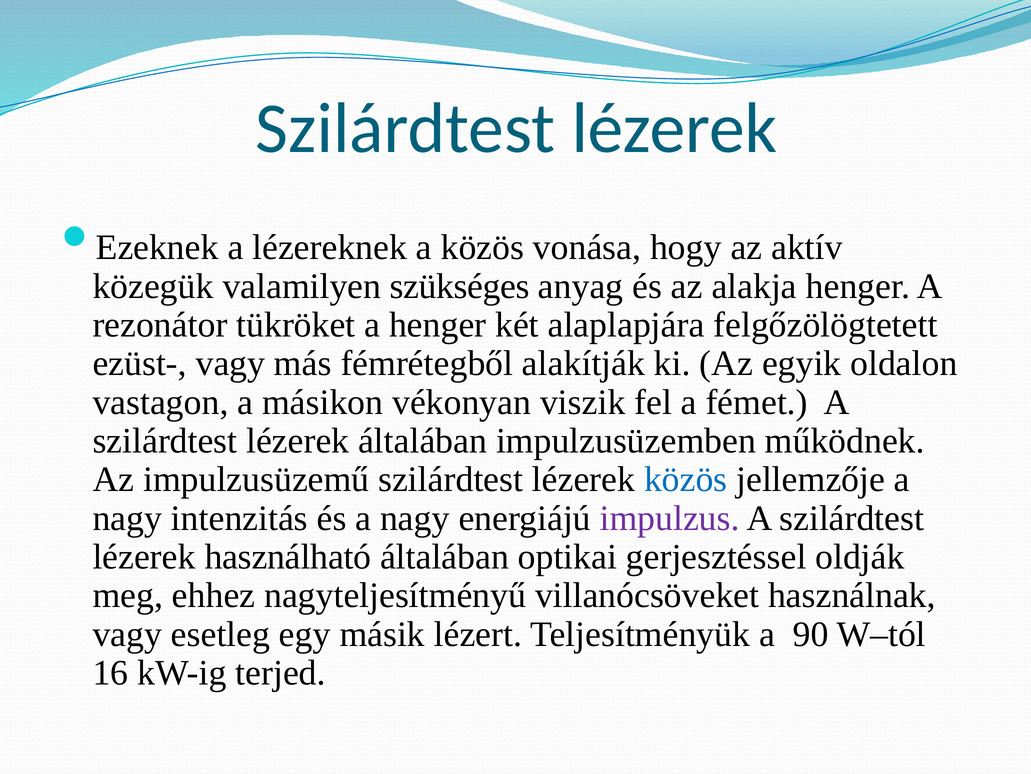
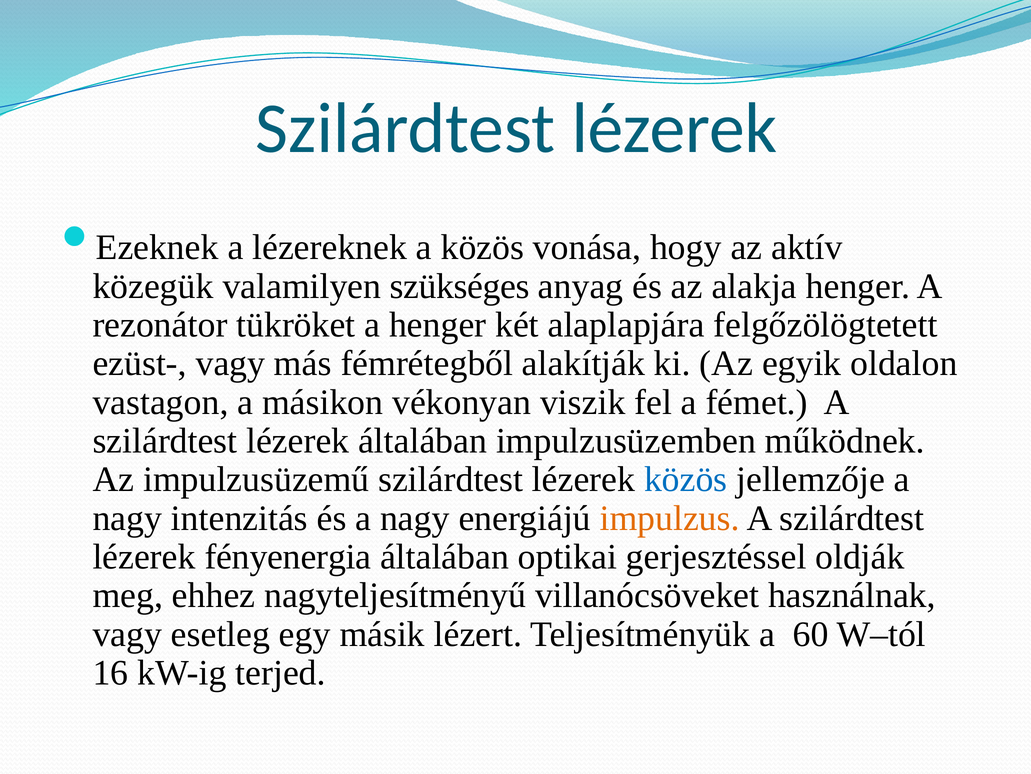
impulzus colour: purple -> orange
használható: használható -> fényenergia
90: 90 -> 60
